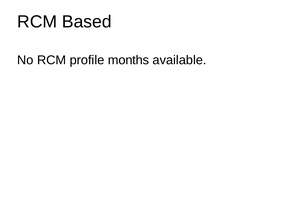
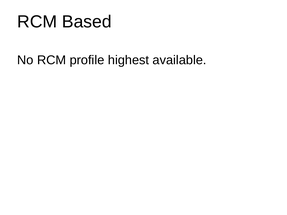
months: months -> highest
